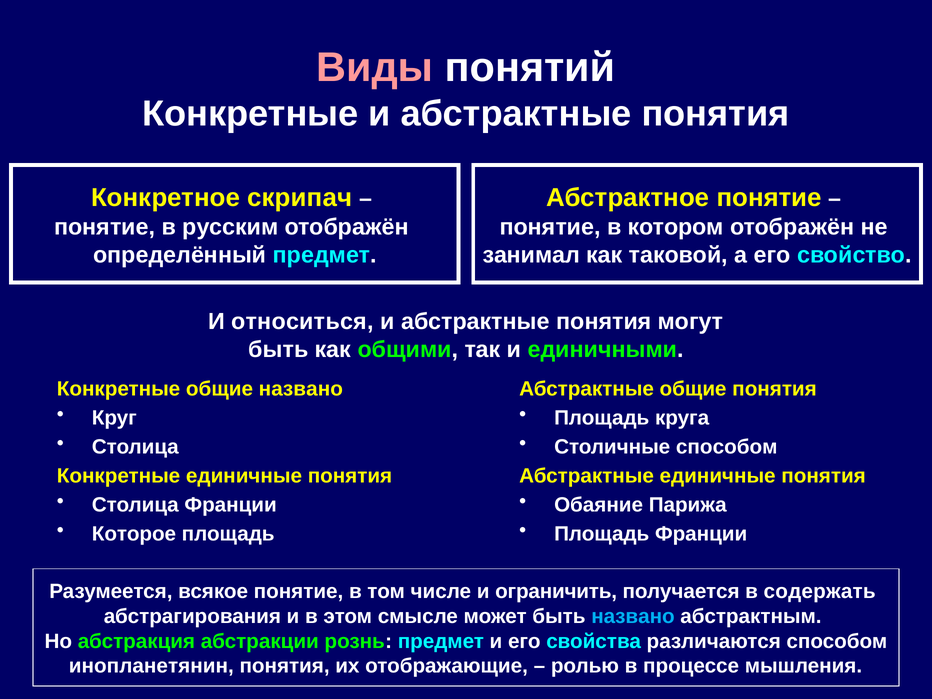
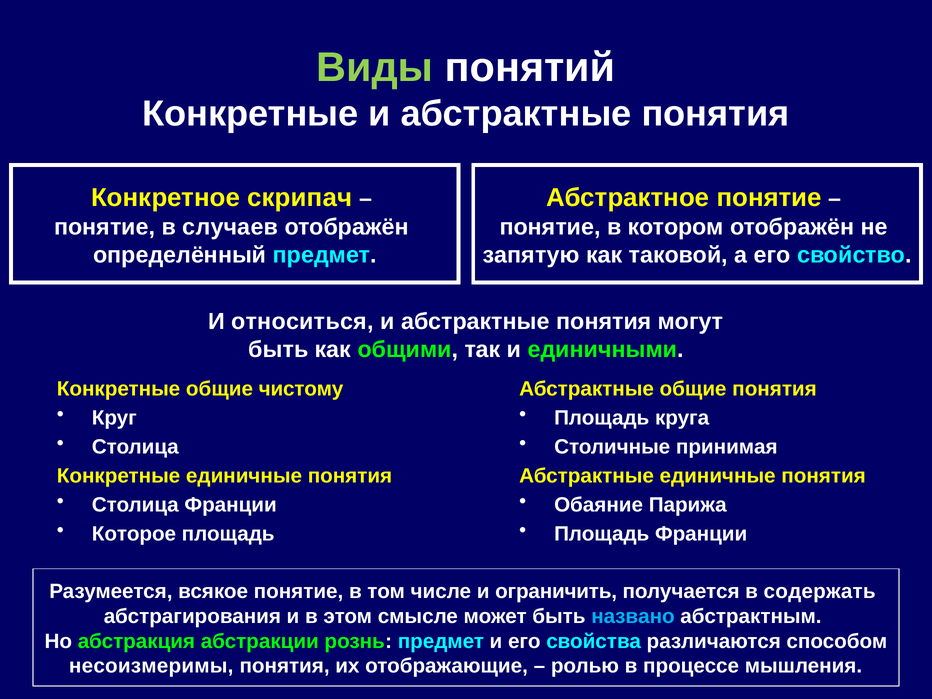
Виды colour: pink -> light green
русским: русским -> случаев
занимал: занимал -> запятую
общие названо: названо -> чистому
Столичные способом: способом -> принимая
инопланетянин: инопланетянин -> несоизмеримы
